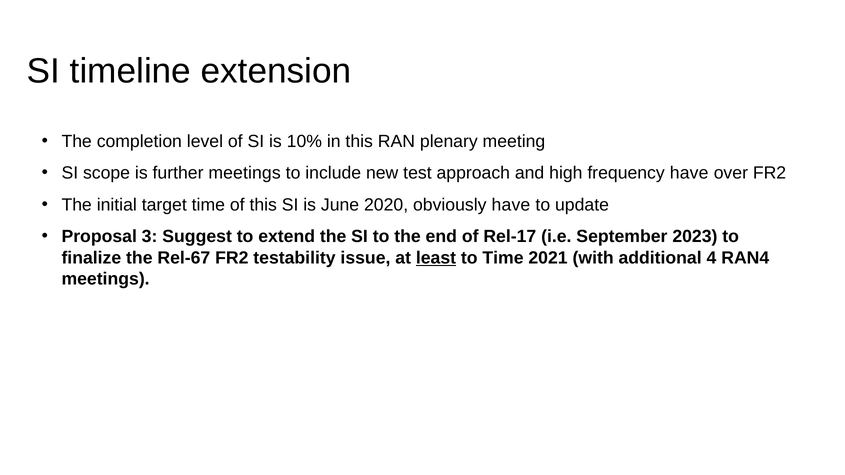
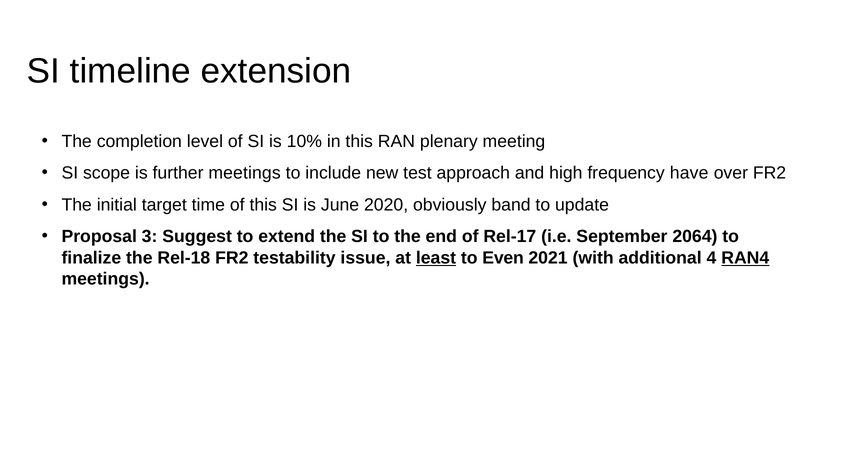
obviously have: have -> band
2023: 2023 -> 2064
Rel-67: Rel-67 -> Rel-18
to Time: Time -> Even
RAN4 underline: none -> present
